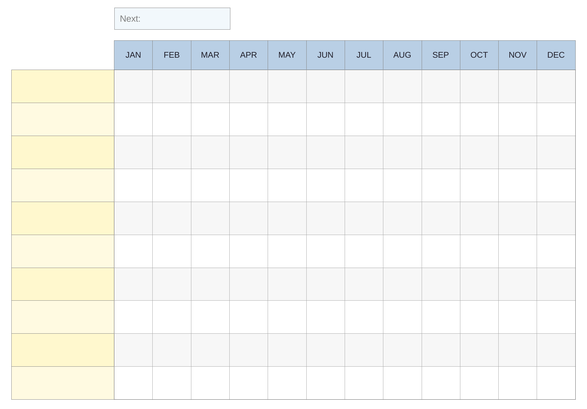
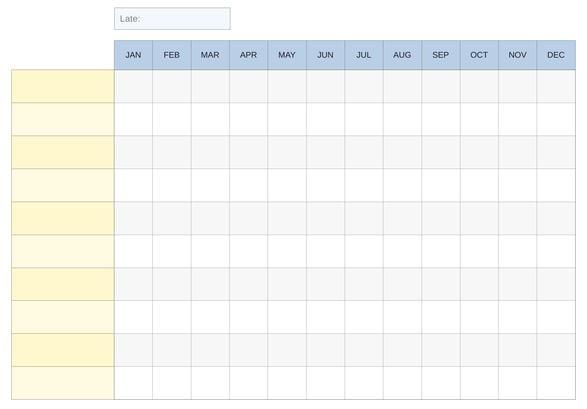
Next: Next -> Late
